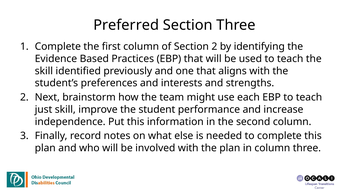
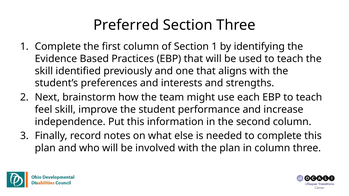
Section 2: 2 -> 1
just: just -> feel
